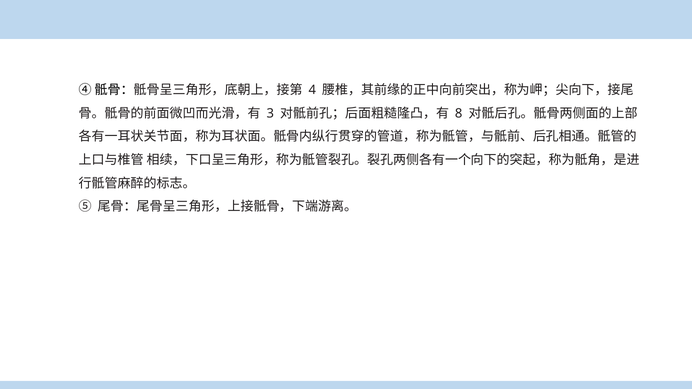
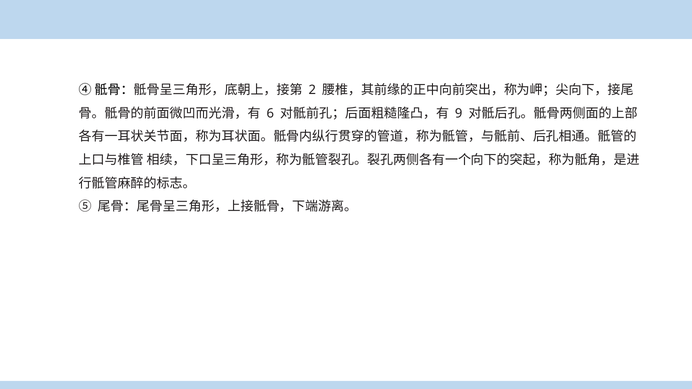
4: 4 -> 2
3: 3 -> 6
8: 8 -> 9
